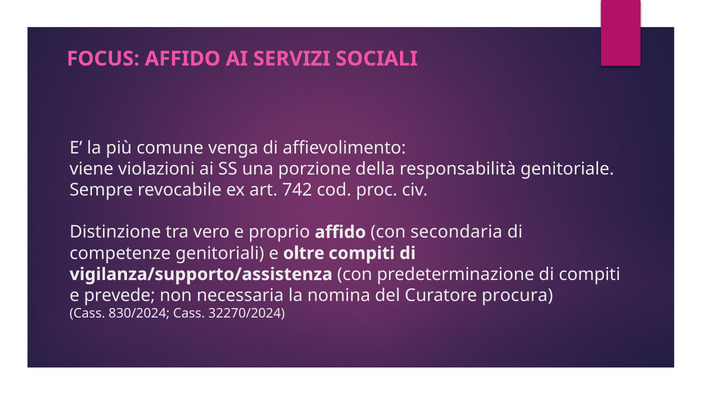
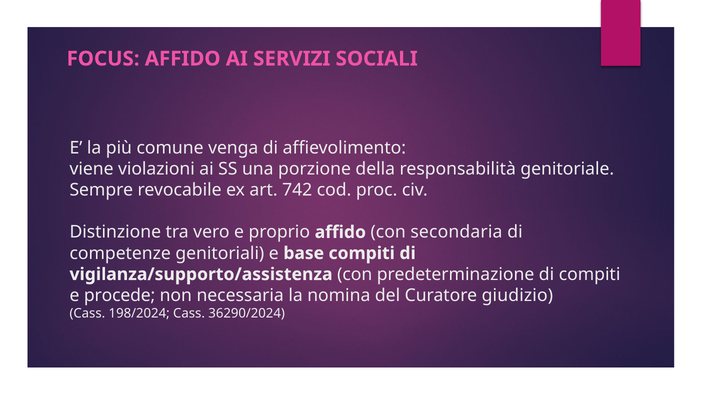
oltre: oltre -> base
prevede: prevede -> procede
procura: procura -> giudizio
830/2024: 830/2024 -> 198/2024
32270/2024: 32270/2024 -> 36290/2024
